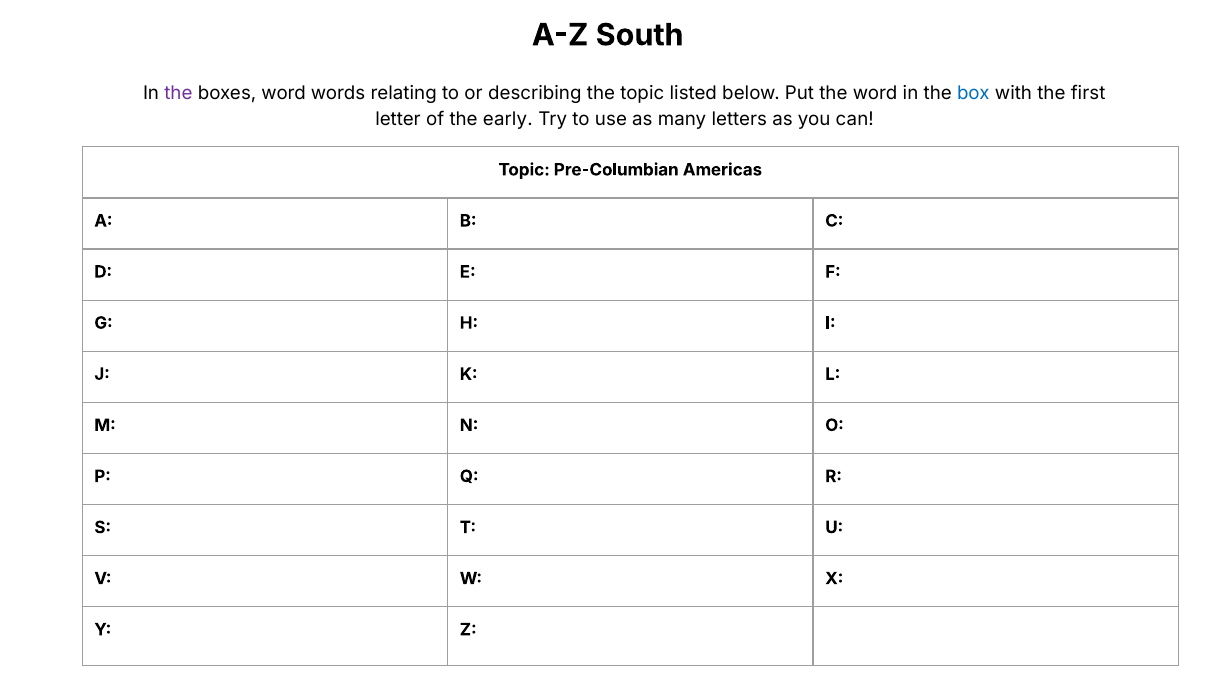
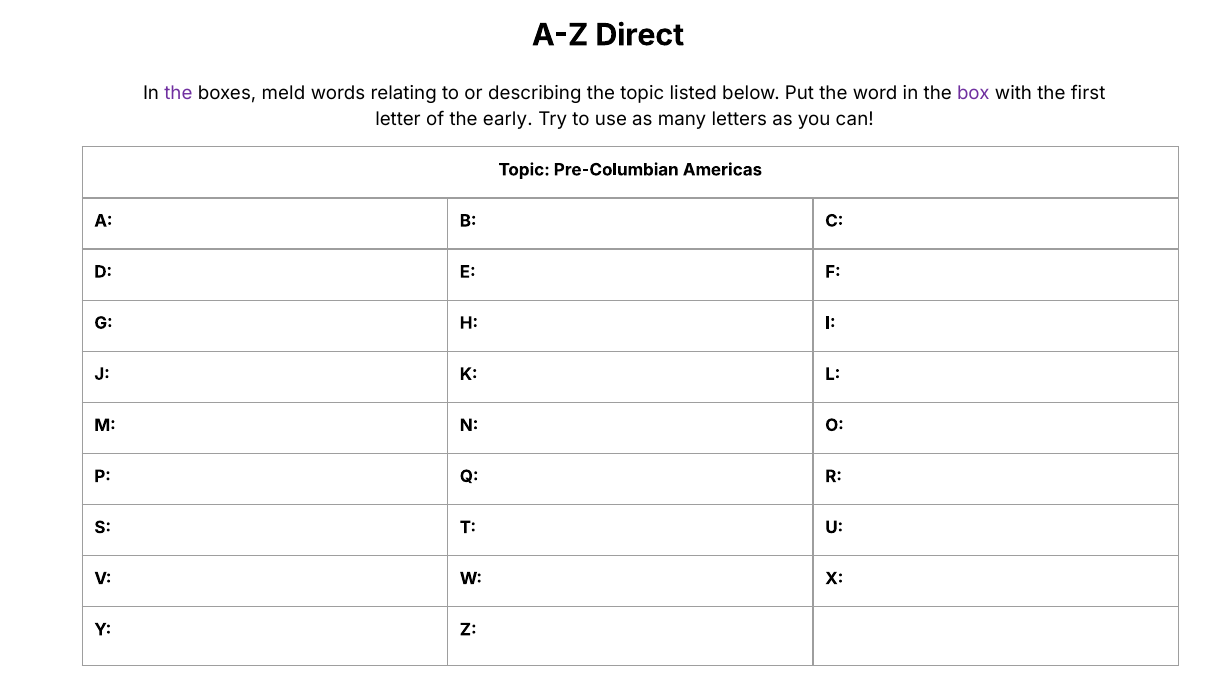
South: South -> Direct
boxes word: word -> meld
box colour: blue -> purple
